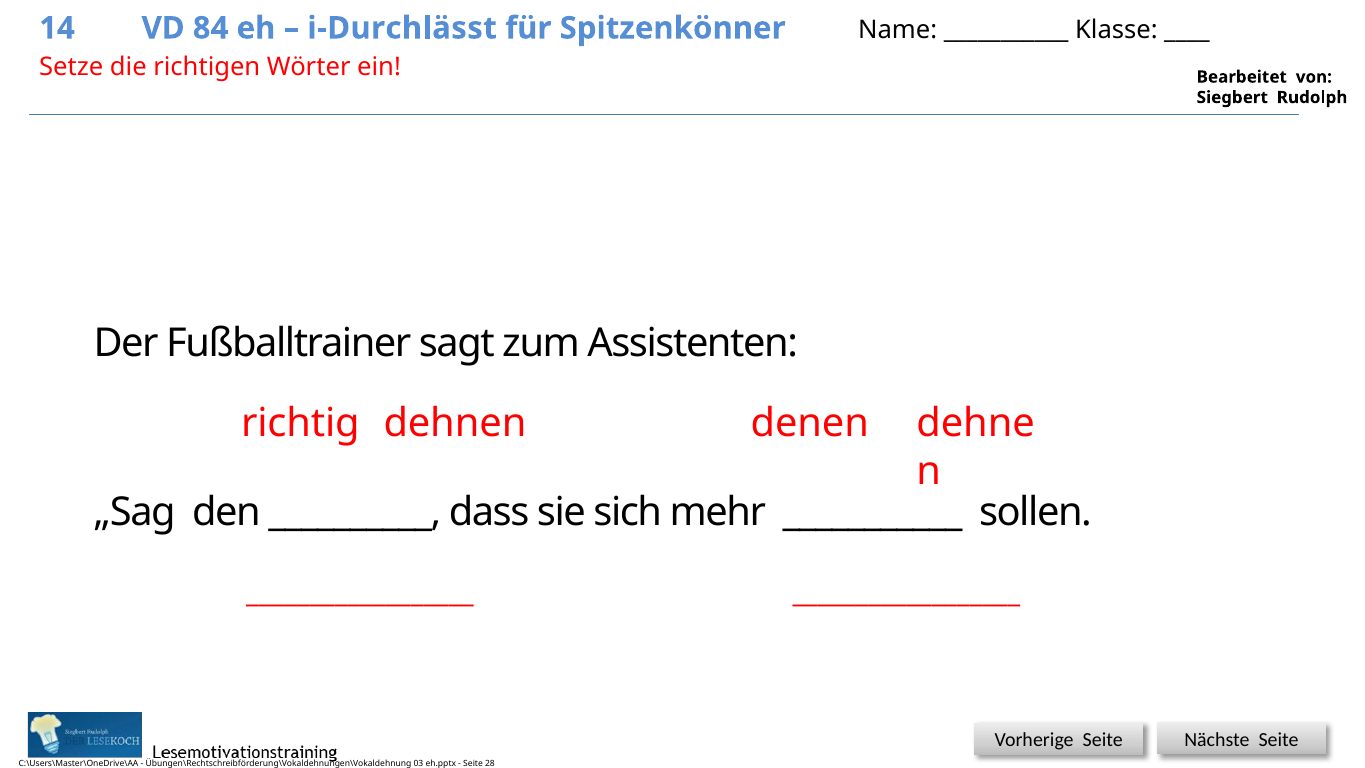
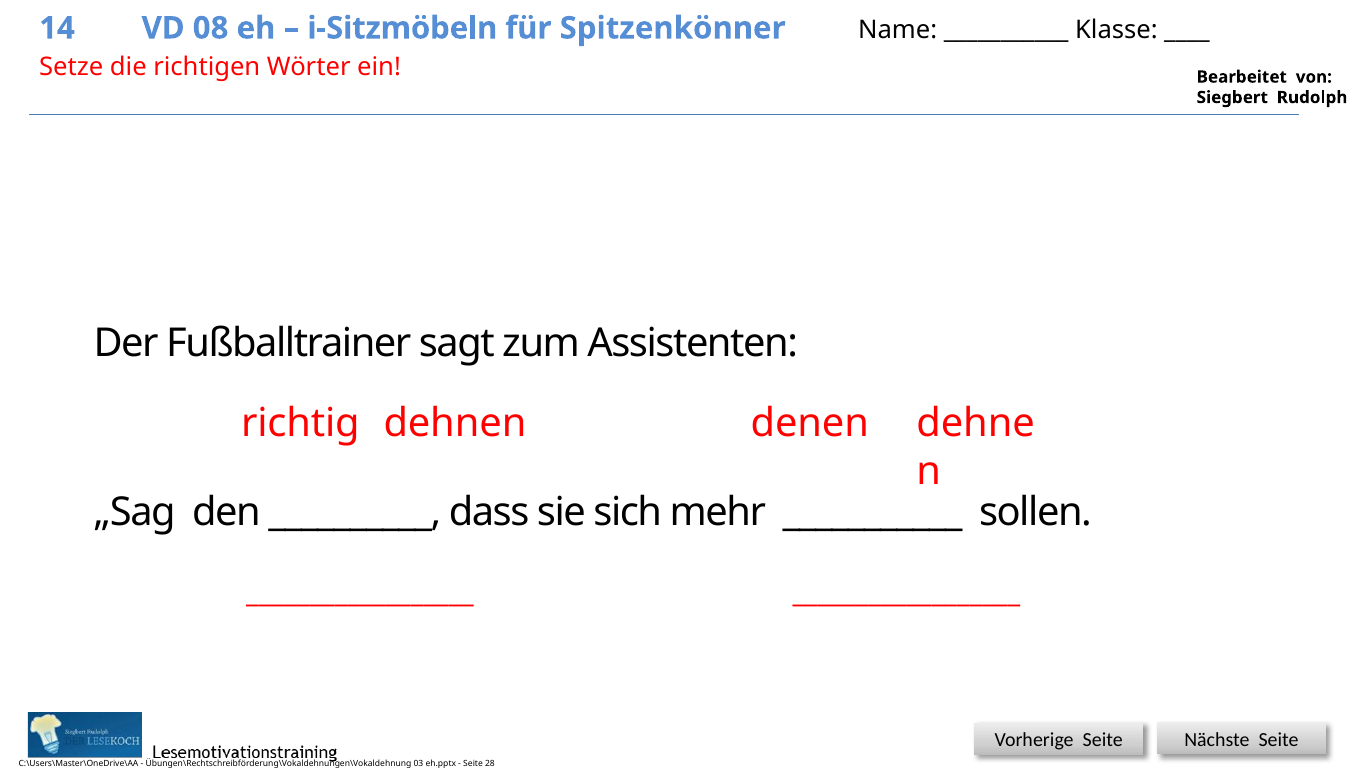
84: 84 -> 08
i-Durchlässt: i-Durchlässt -> i-Sitzmöbeln
